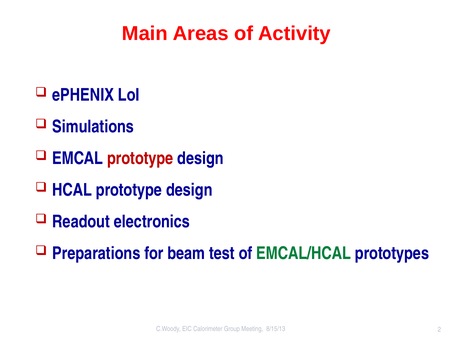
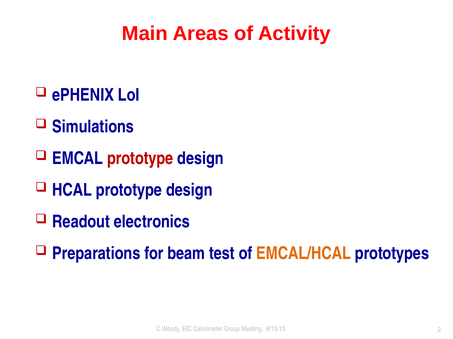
EMCAL/HCAL colour: green -> orange
